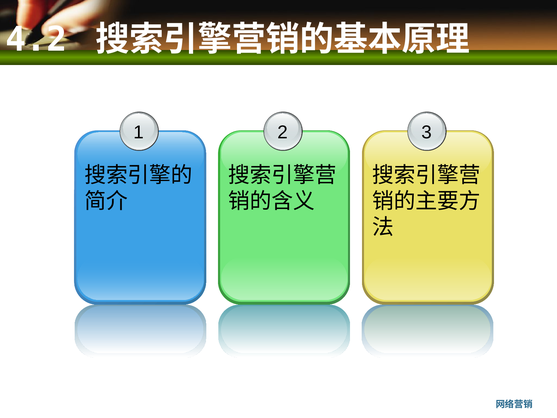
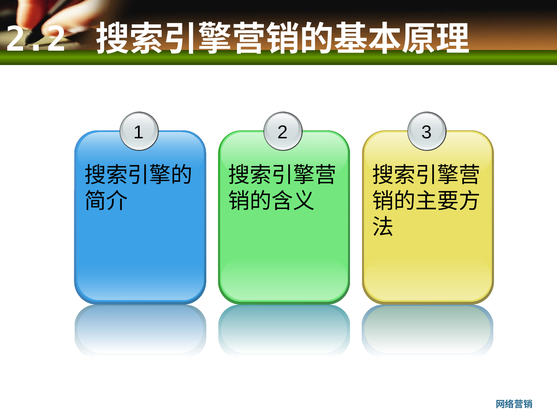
4.2: 4.2 -> 2.2
